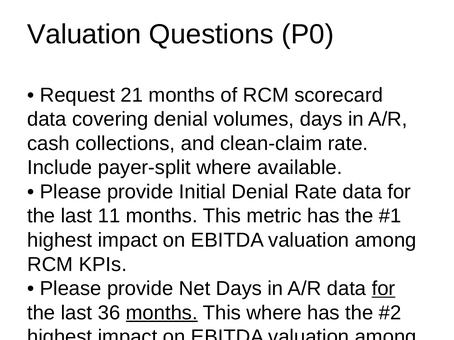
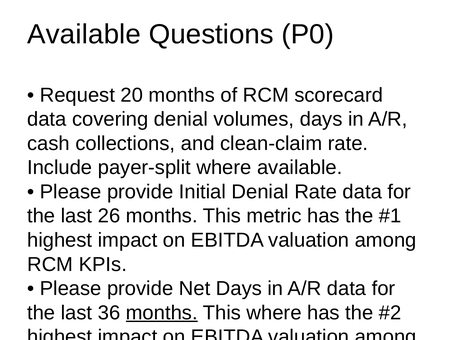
Valuation at (84, 34): Valuation -> Available
21: 21 -> 20
11: 11 -> 26
for at (384, 289) underline: present -> none
